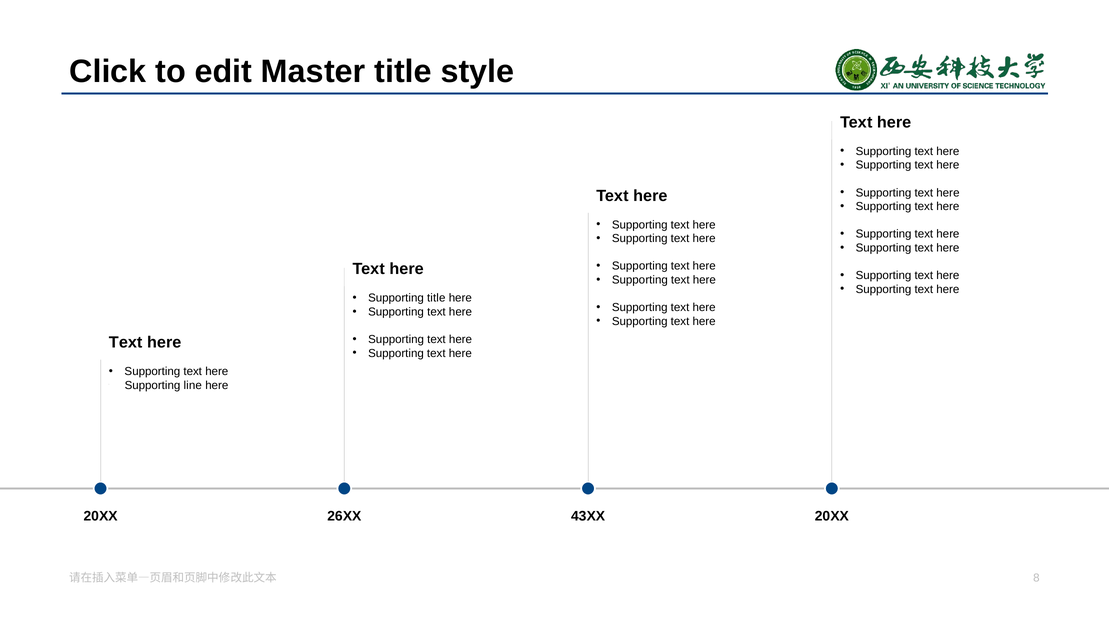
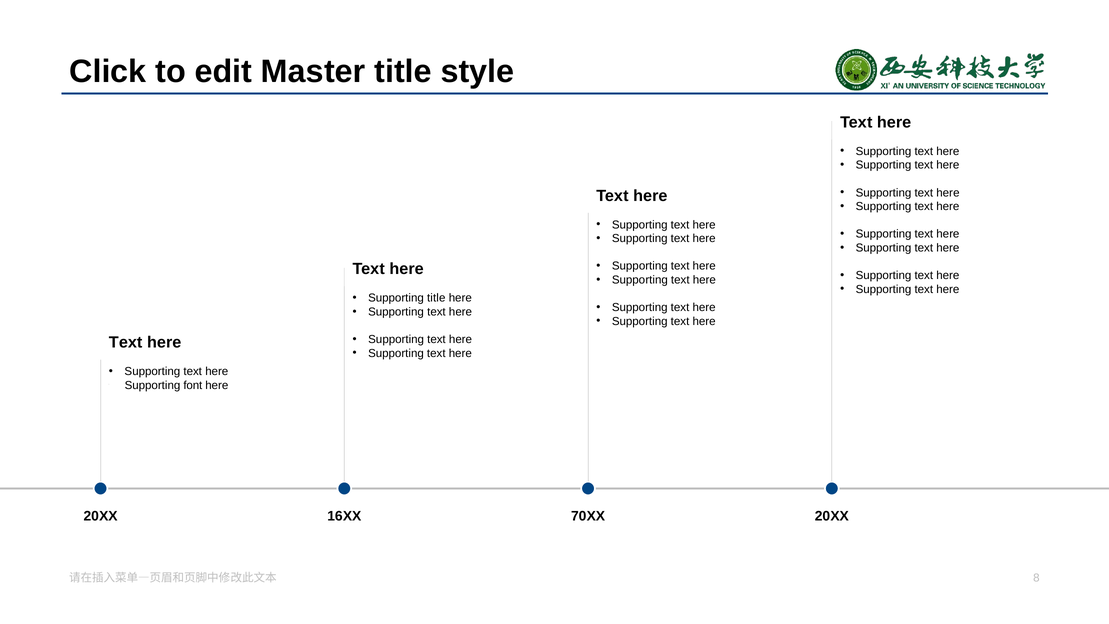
line: line -> font
26: 26 -> 16
43: 43 -> 70
